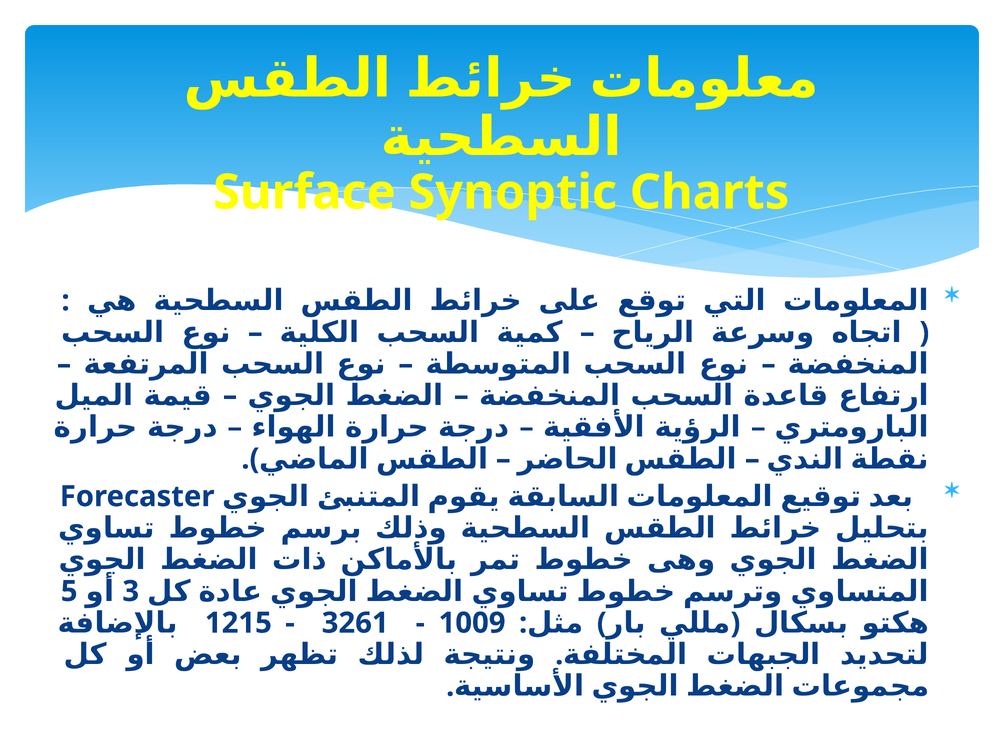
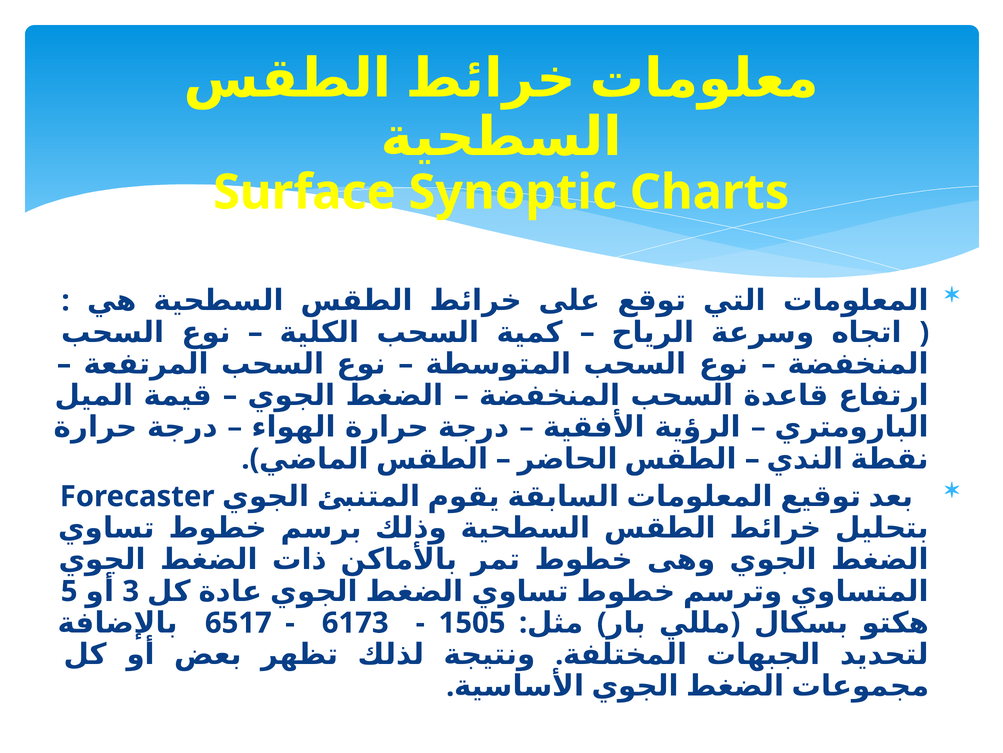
1215: 1215 -> 6517
3261: 3261 -> 6173
1009: 1009 -> 1505
